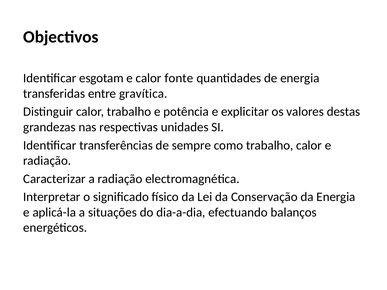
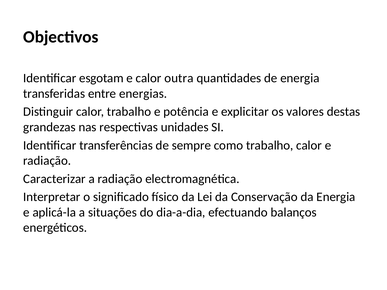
fonte: fonte -> outra
gravítica: gravítica -> energias
